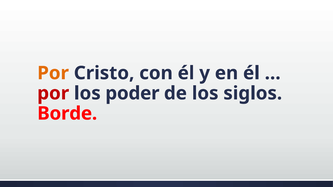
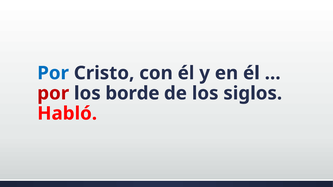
Por at (53, 73) colour: orange -> blue
poder: poder -> borde
Borde: Borde -> Habló
